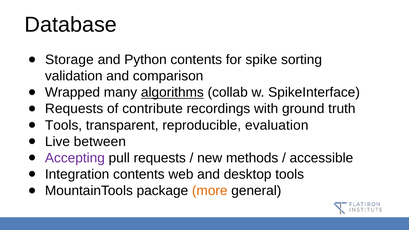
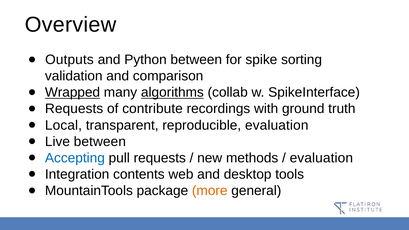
Database: Database -> Overview
Storage: Storage -> Outputs
Python contents: contents -> between
Wrapped underline: none -> present
Tools at (64, 125): Tools -> Local
Accepting colour: purple -> blue
accessible at (321, 158): accessible -> evaluation
